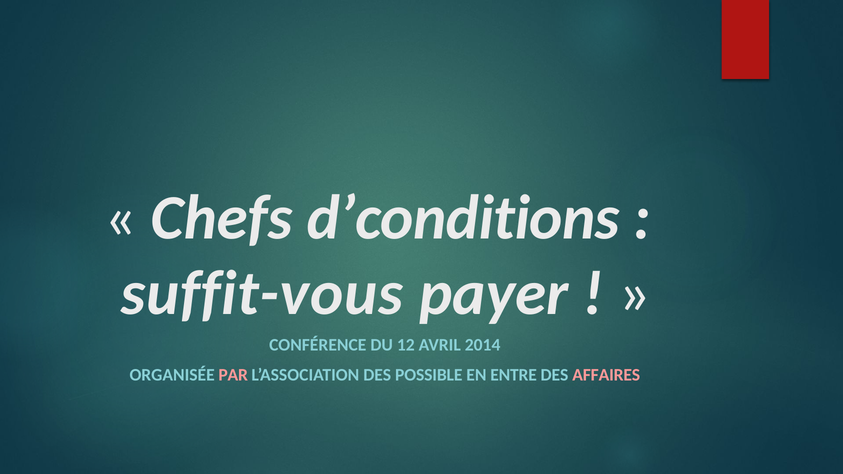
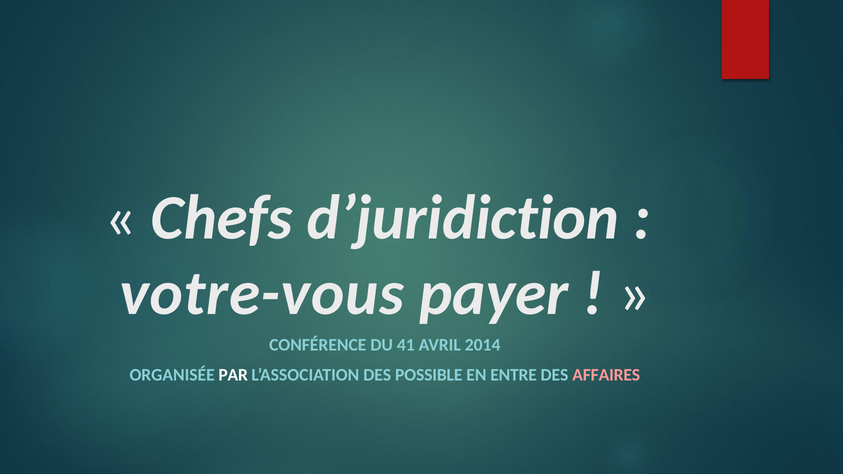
d’conditions: d’conditions -> d’juridiction
suffit-vous: suffit-vous -> votre-vous
12: 12 -> 41
PAR colour: pink -> white
